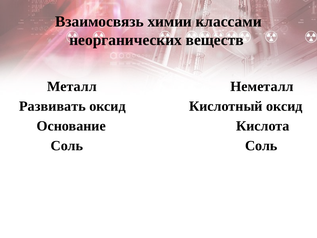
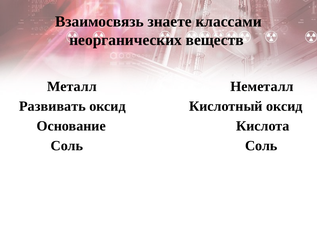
химии: химии -> знаете
